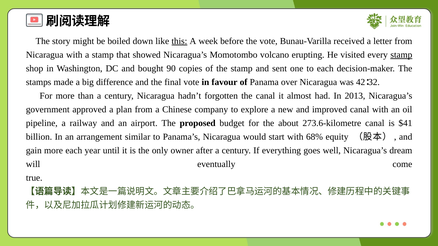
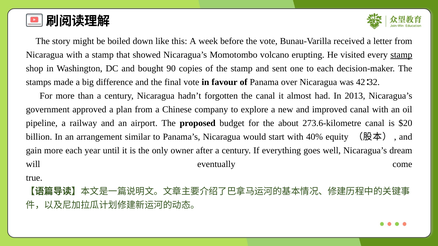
this underline: present -> none
$41: $41 -> $20
68%: 68% -> 40%
